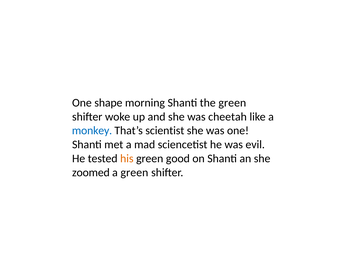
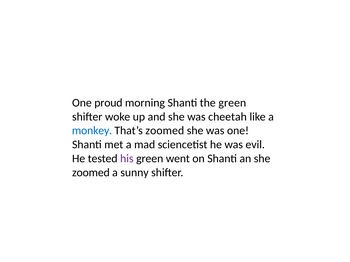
shape: shape -> proud
That’s scientist: scientist -> zoomed
his colour: orange -> purple
good: good -> went
a green: green -> sunny
